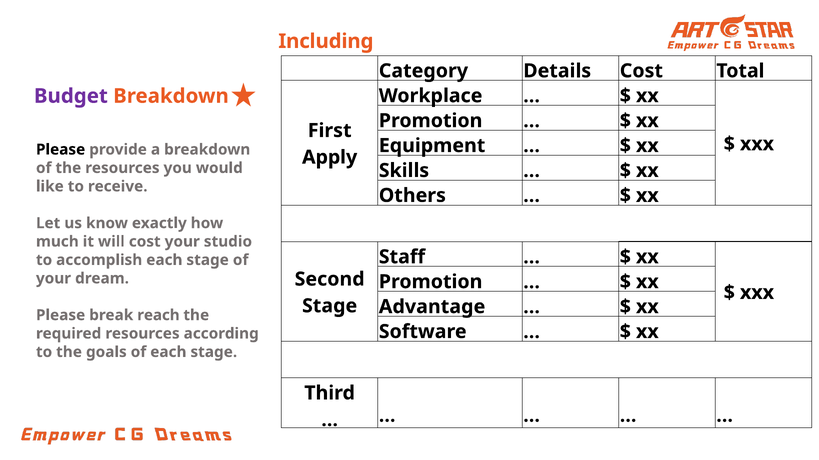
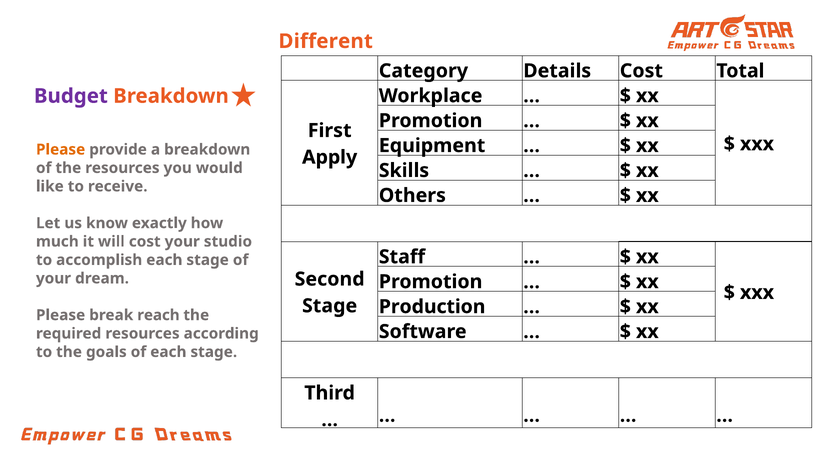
Including: Including -> Different
Please at (61, 150) colour: black -> orange
Advantage: Advantage -> Production
